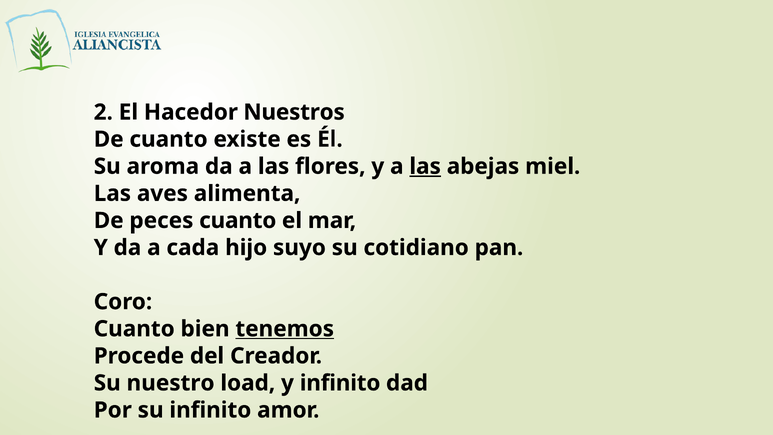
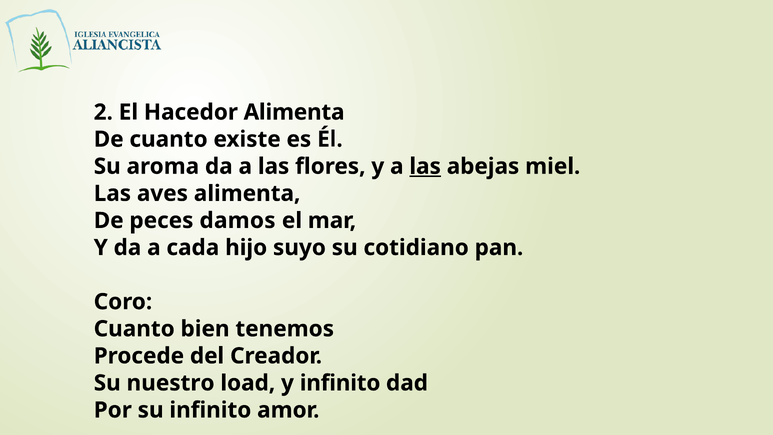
Hacedor Nuestros: Nuestros -> Alimenta
peces cuanto: cuanto -> damos
tenemos underline: present -> none
